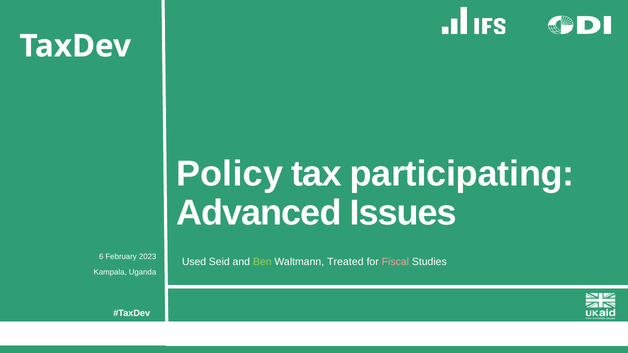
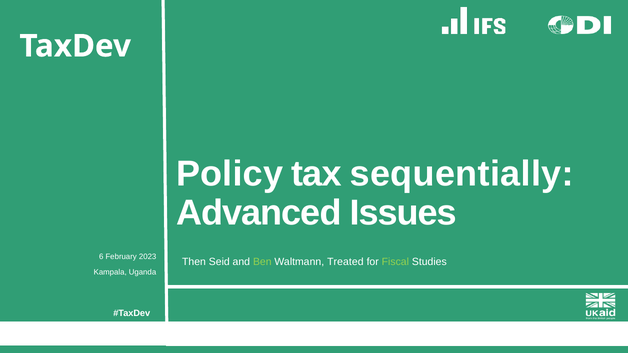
participating: participating -> sequentially
Used: Used -> Then
Fiscal colour: pink -> light green
